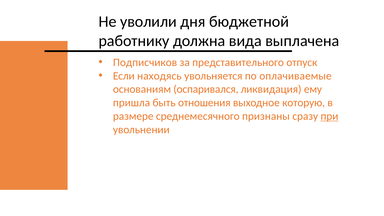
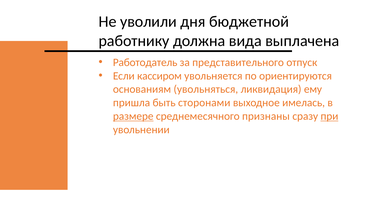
Подписчиков: Подписчиков -> Работодатель
находясь: находясь -> кассиром
оплачиваемые: оплачиваемые -> ориентируются
оспаривался: оспаривался -> увольняться
отношения: отношения -> сторонами
которую: которую -> имелась
размере underline: none -> present
